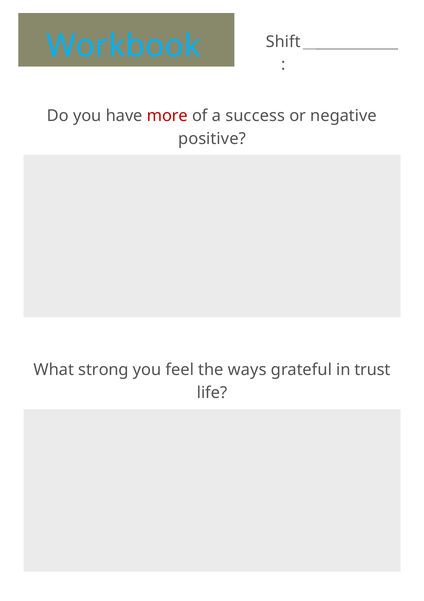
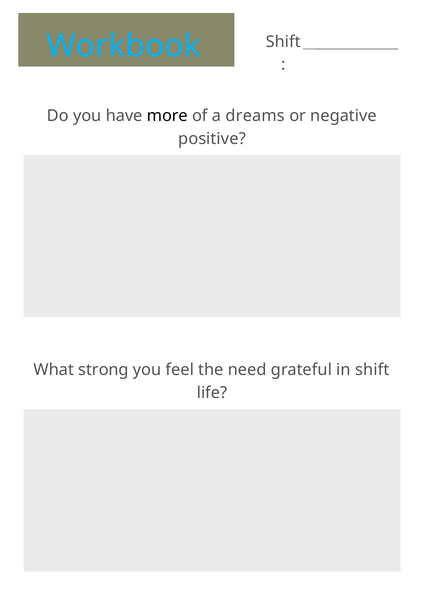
more colour: red -> black
success: success -> dreams
ways: ways -> need
in trust: trust -> shift
